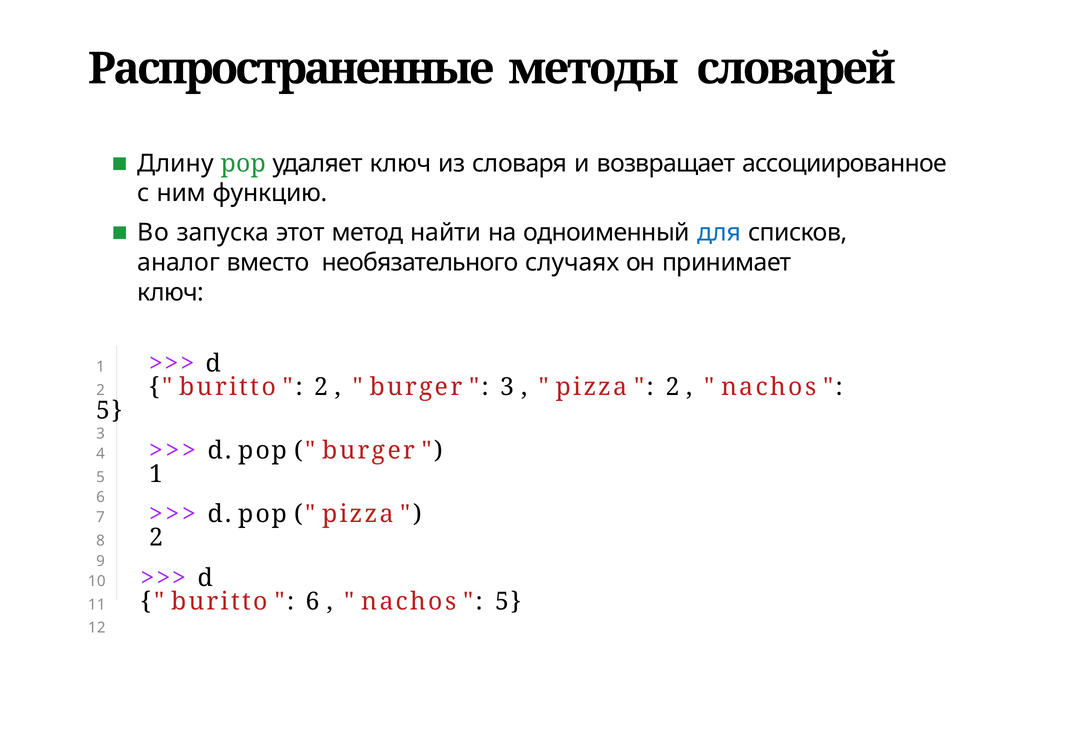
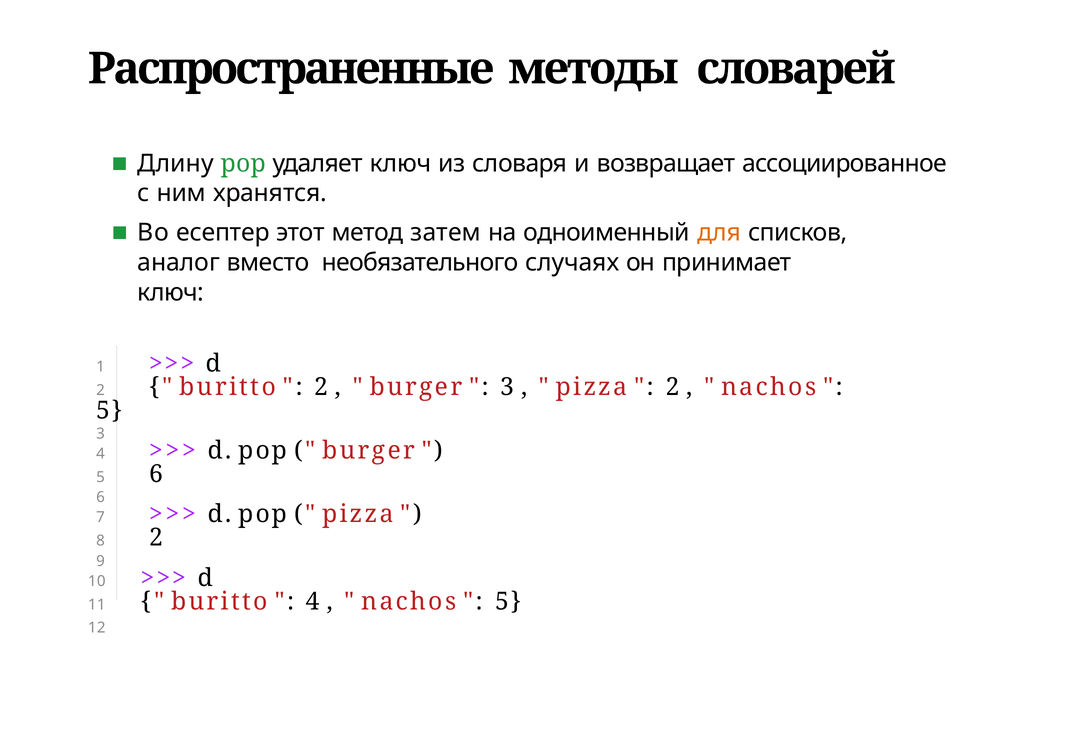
функцию: функцию -> хранятся
запуска: запуска -> есептер
найти: найти -> затем
для colour: blue -> orange
5 1: 1 -> 6
6 at (313, 602): 6 -> 4
